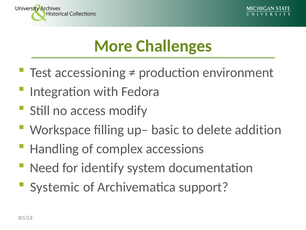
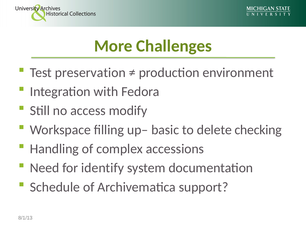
accessioning: accessioning -> preservation
addition: addition -> checking
Systemic: Systemic -> Schedule
